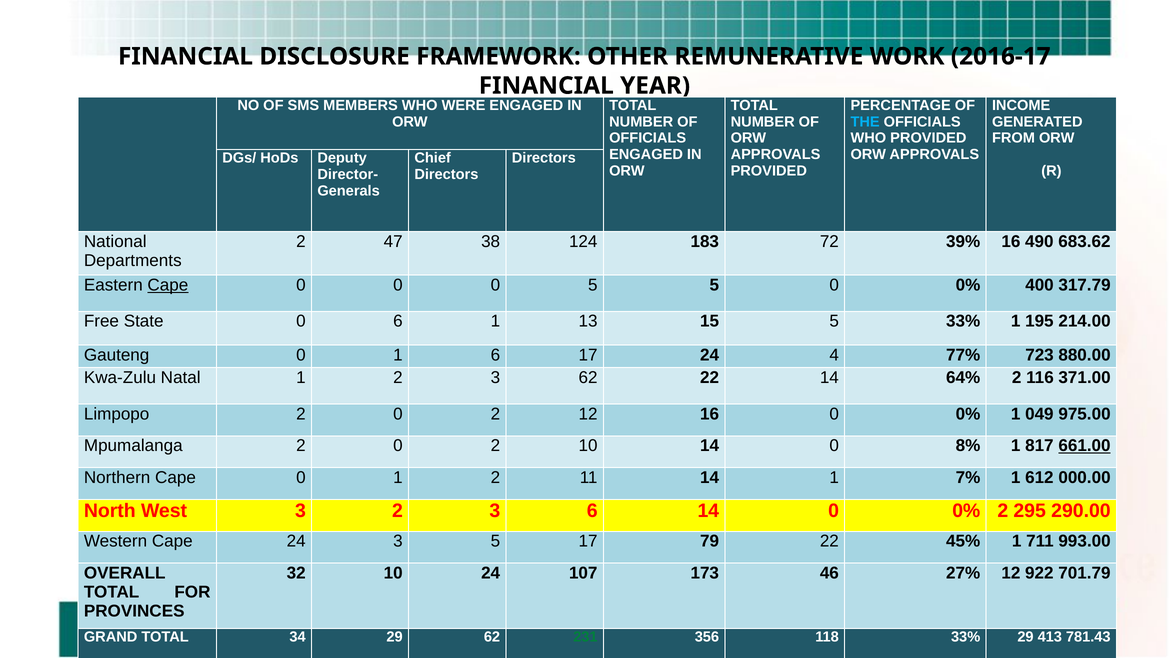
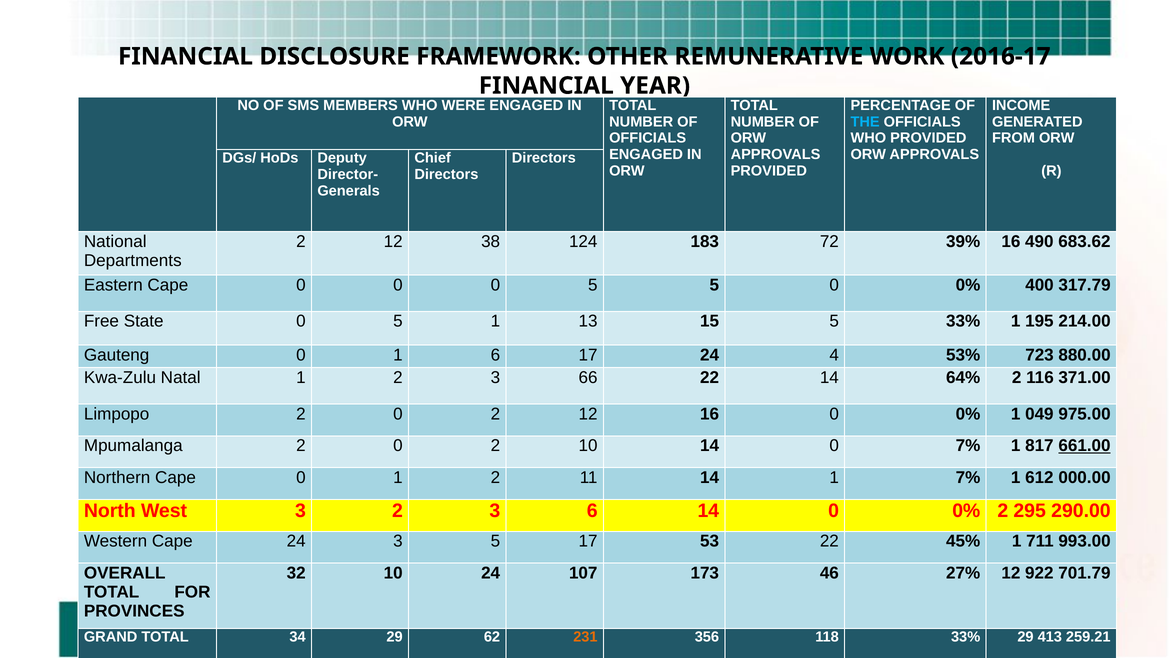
47 at (393, 241): 47 -> 12
Cape at (168, 285) underline: present -> none
State 0 6: 6 -> 5
77%: 77% -> 53%
3 62: 62 -> 66
0 8%: 8% -> 7%
79: 79 -> 53
231 colour: green -> orange
781.43: 781.43 -> 259.21
